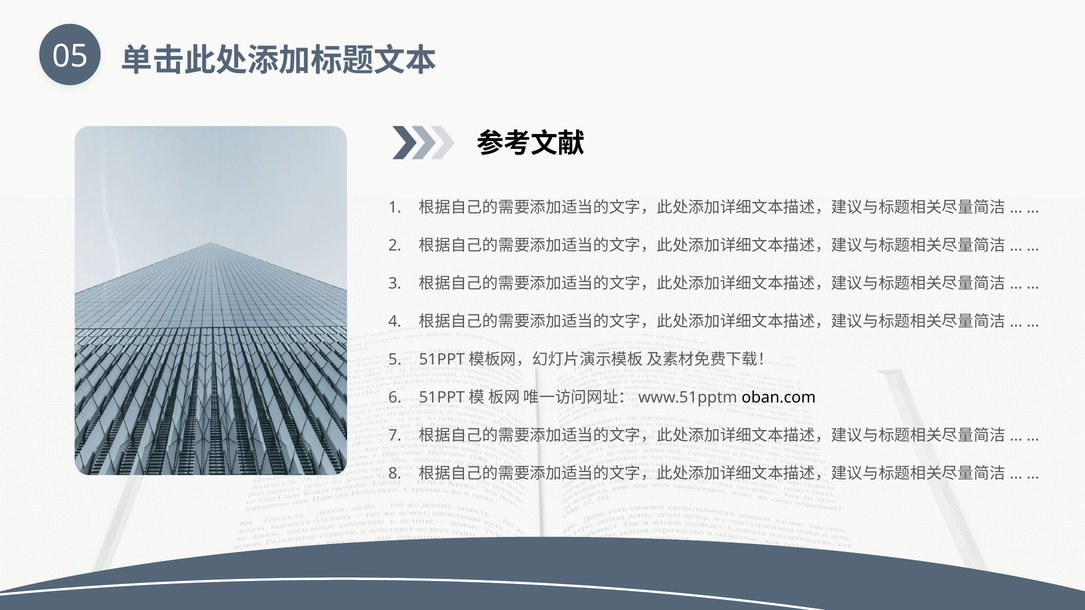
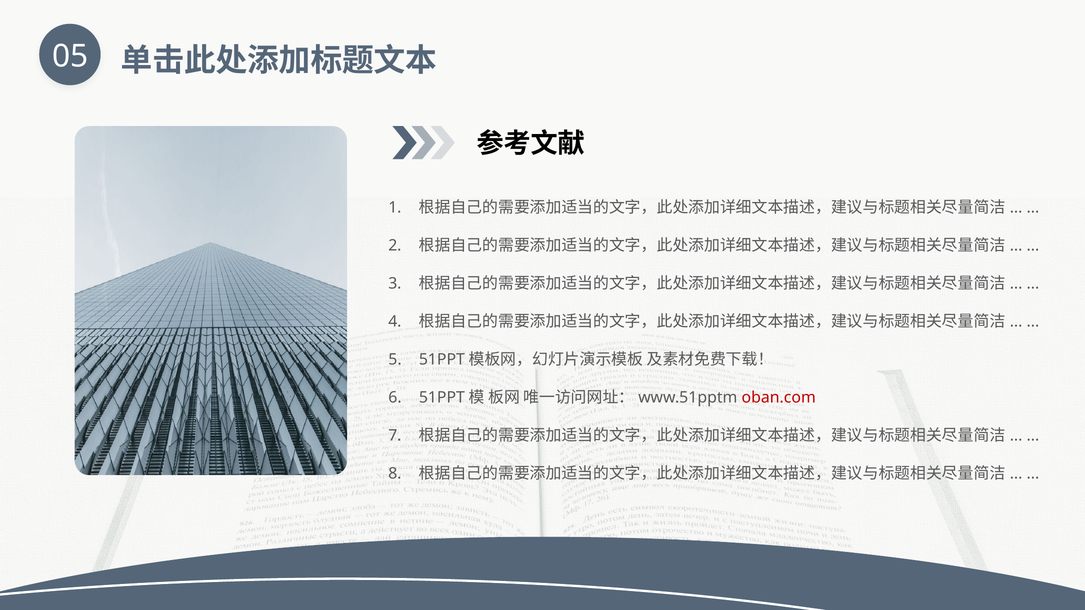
oban.com colour: black -> red
